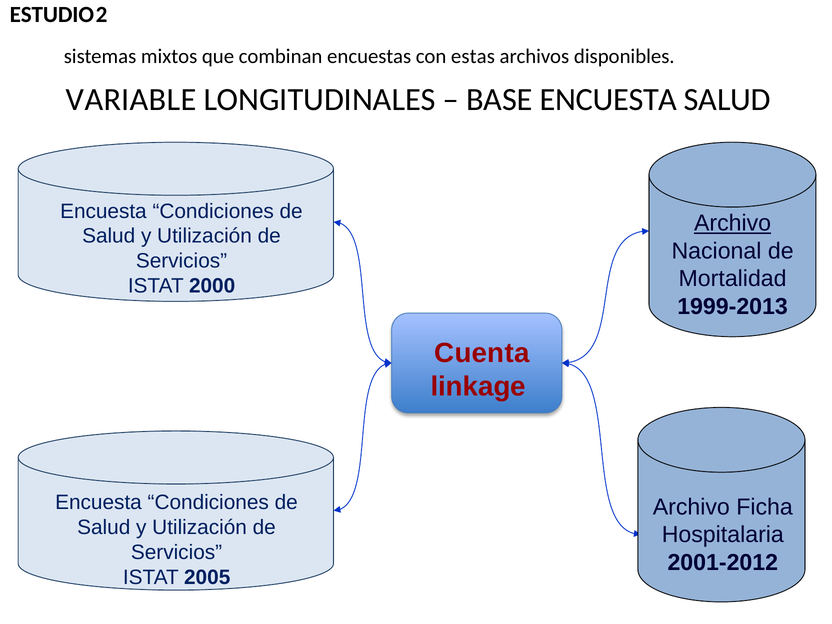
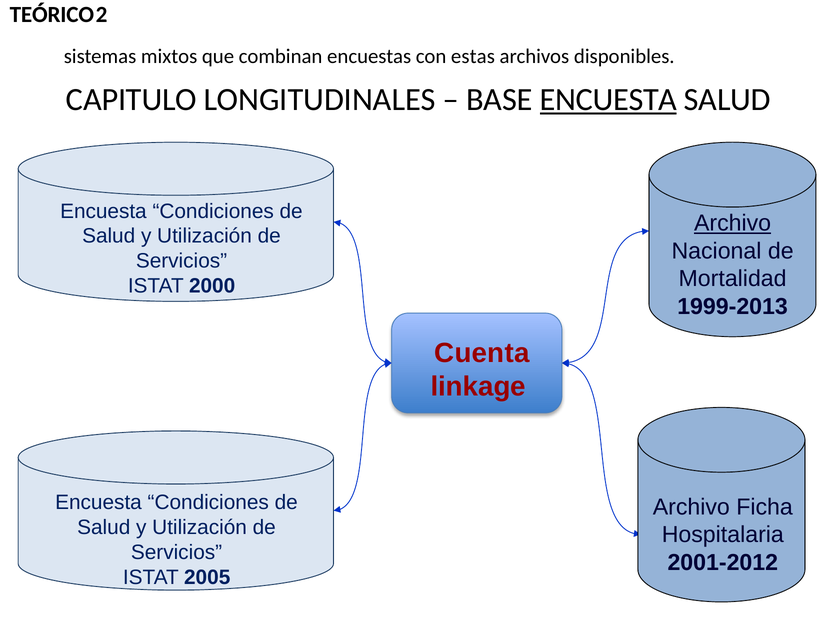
ESTUDIO: ESTUDIO -> TEÓRICO
VARIABLE: VARIABLE -> CAPITULO
ENCUESTA at (608, 100) underline: none -> present
